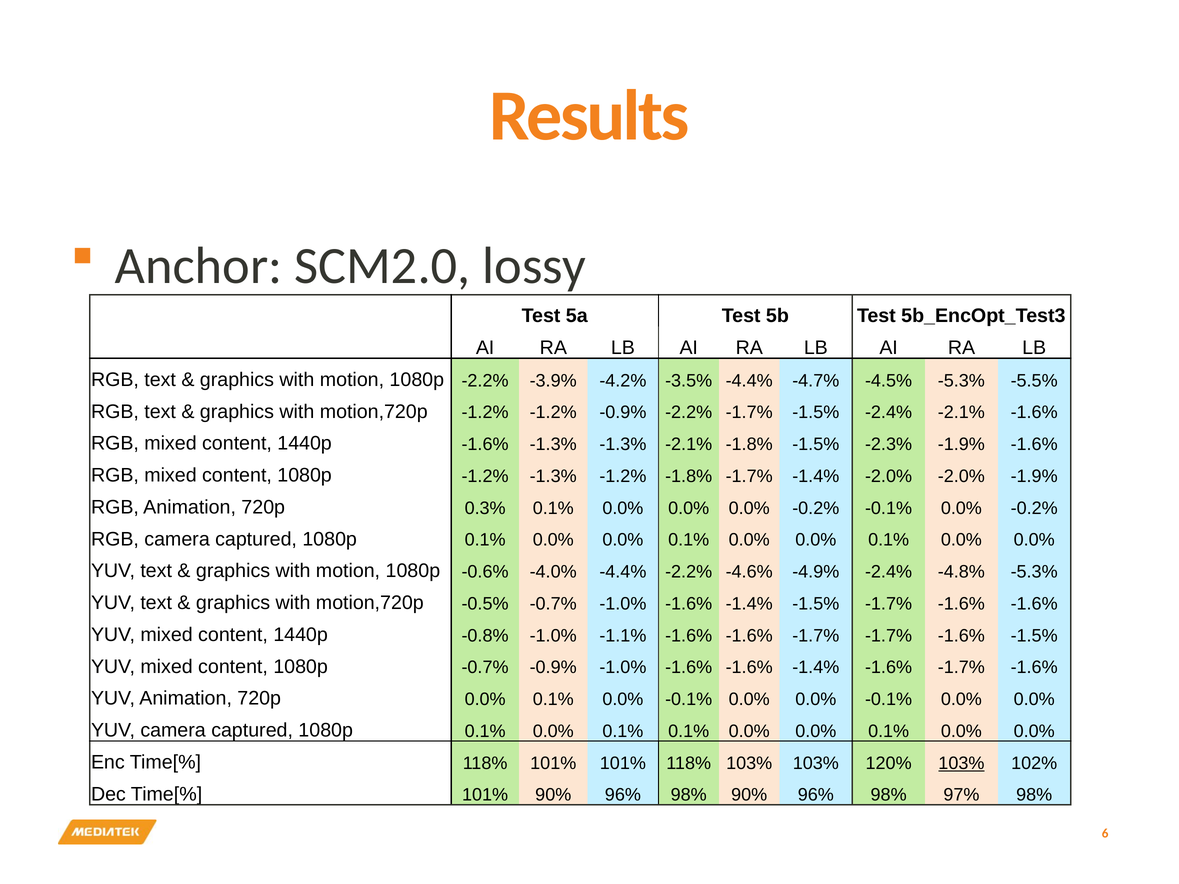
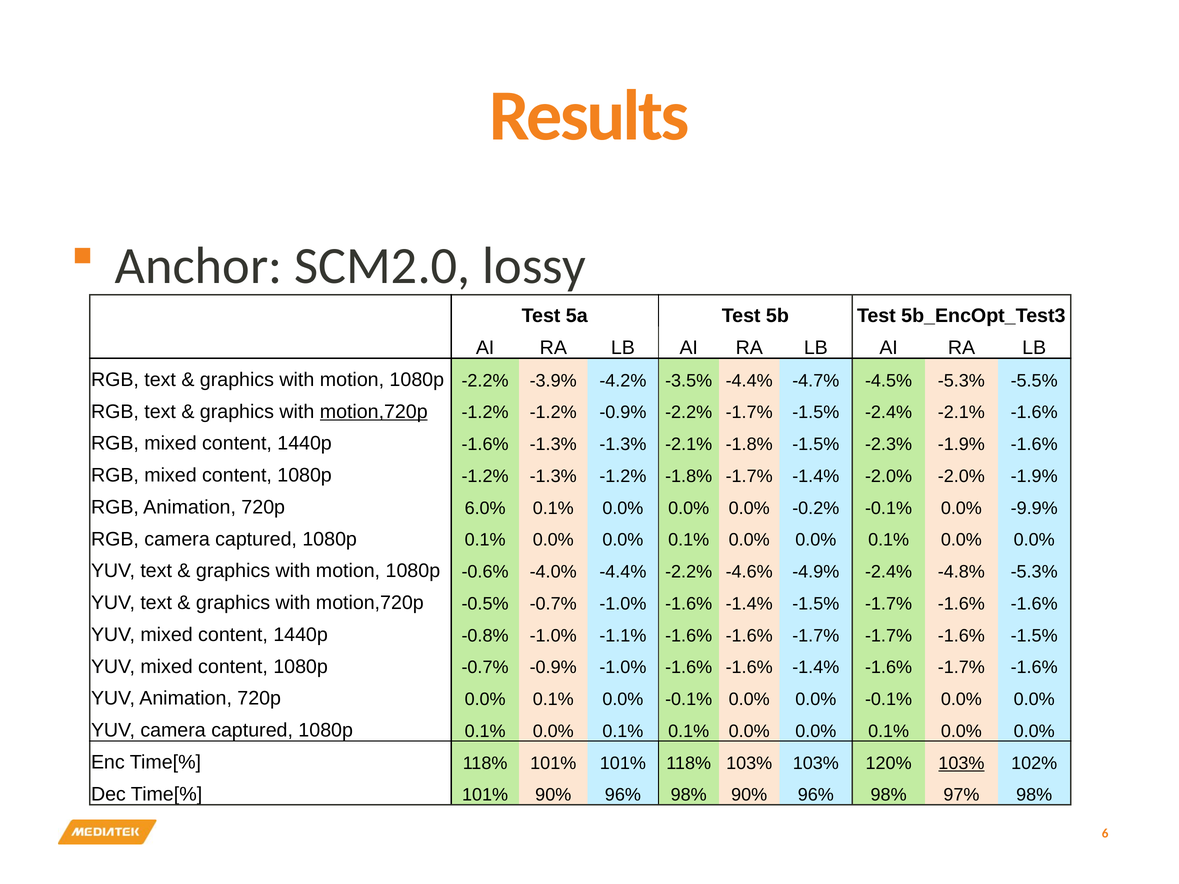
motion,720p at (374, 412) underline: none -> present
0.3%: 0.3% -> 6.0%
-0.1% 0.0% -0.2%: -0.2% -> -9.9%
